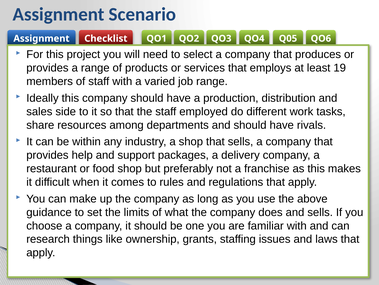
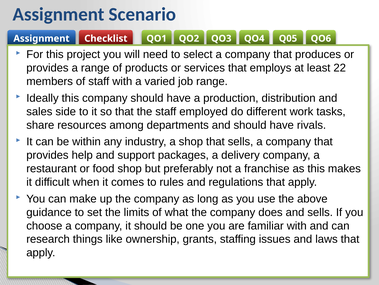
19: 19 -> 22
